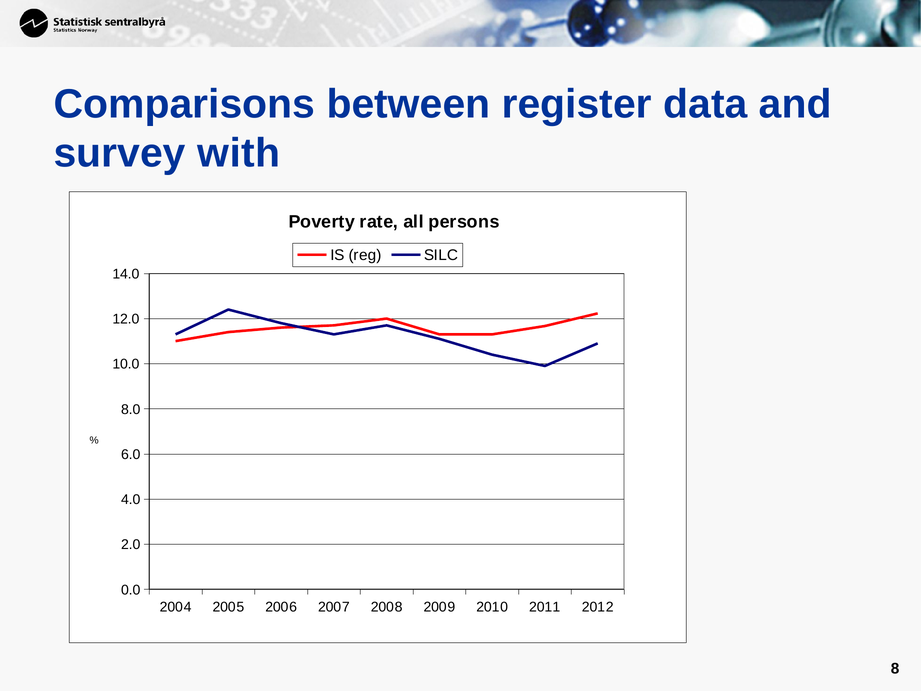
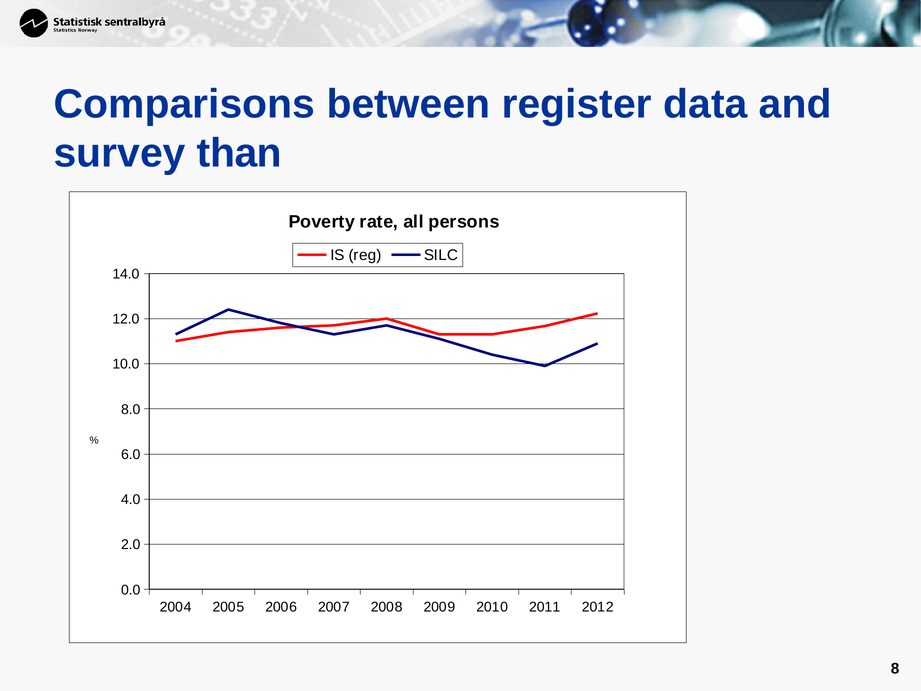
with: with -> than
